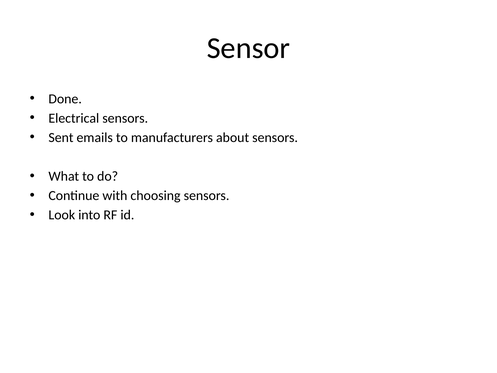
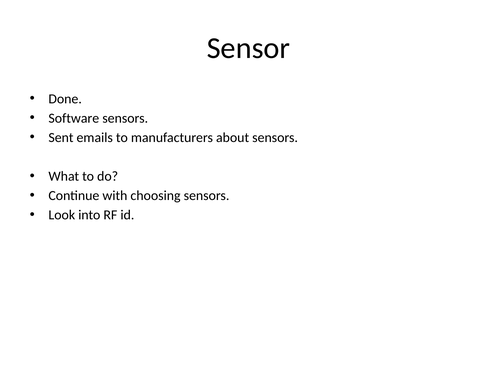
Electrical: Electrical -> Software
